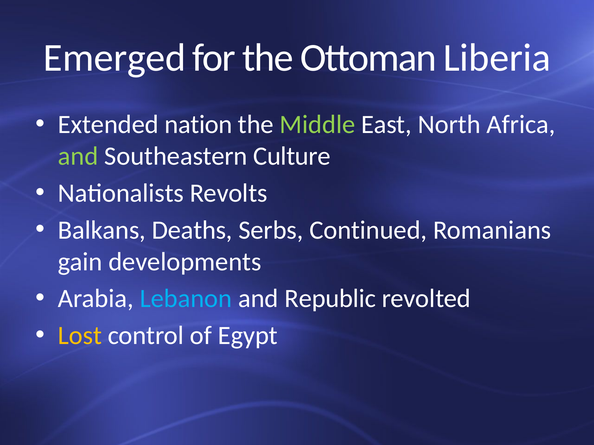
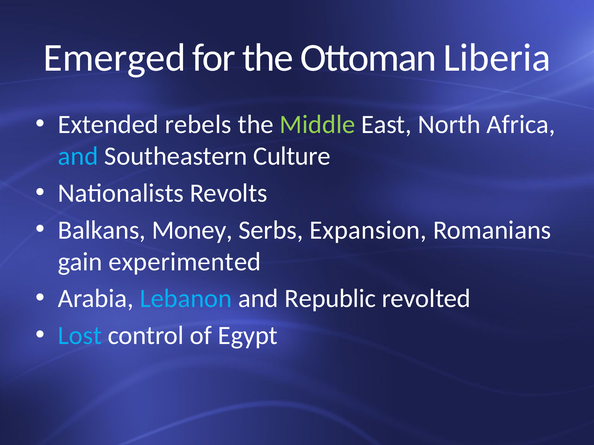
nation: nation -> rebels
and at (78, 156) colour: light green -> light blue
Deaths: Deaths -> Money
Continued: Continued -> Expansion
developments: developments -> experimented
Lost colour: yellow -> light blue
